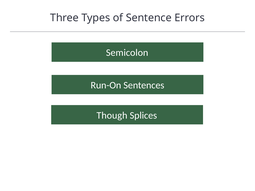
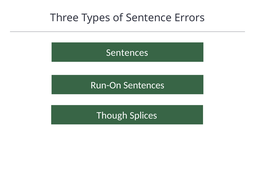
Semicolon at (127, 53): Semicolon -> Sentences
